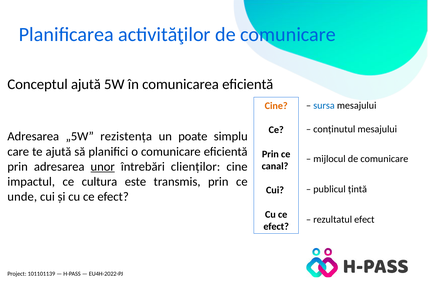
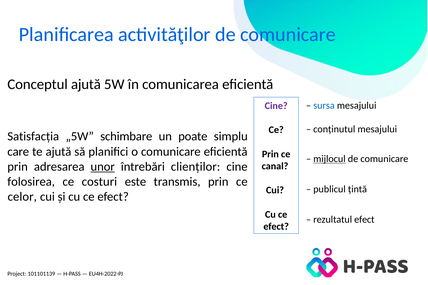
Cine at (276, 106) colour: orange -> purple
Adresarea at (33, 137): Adresarea -> Satisfacția
rezistența: rezistența -> schimbare
mijlocul underline: none -> present
impactul: impactul -> folosirea
cultura: cultura -> costuri
unde: unde -> celor
